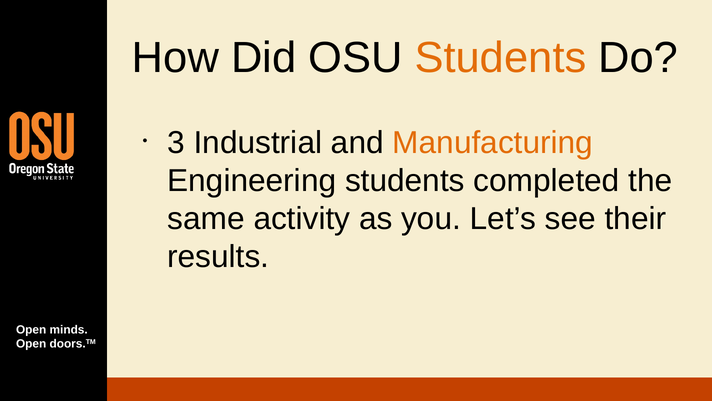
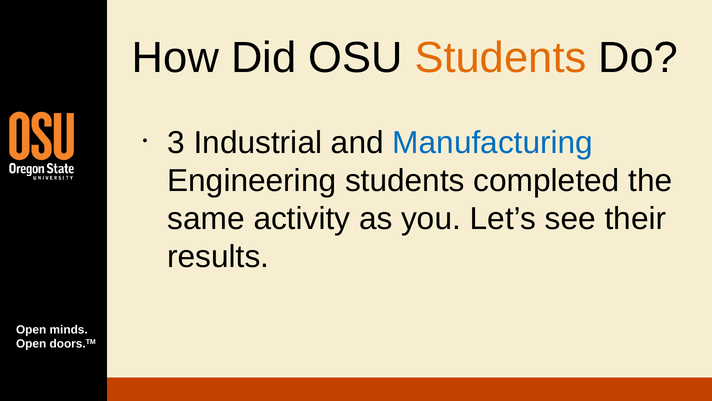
Manufacturing colour: orange -> blue
